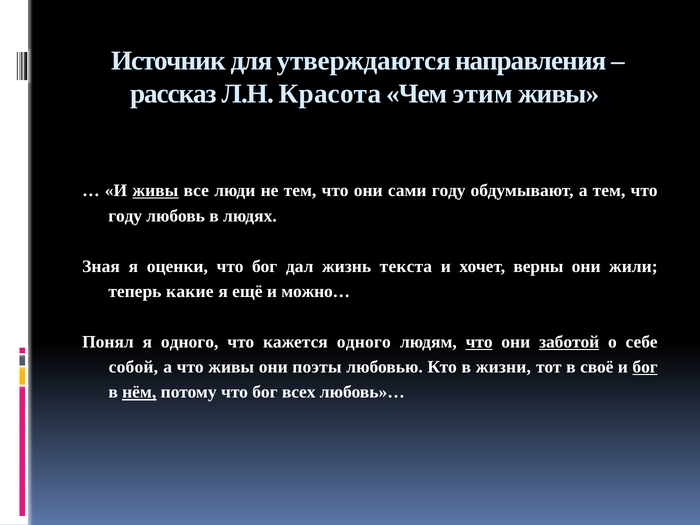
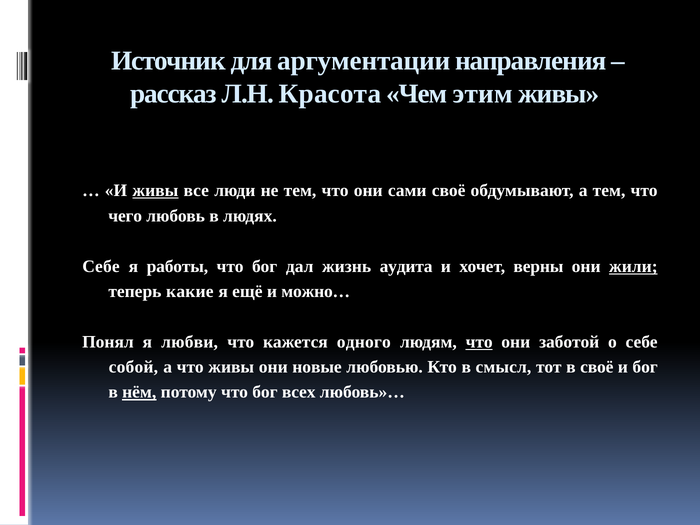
утверждаются: утверждаются -> аргументации
сами году: году -> своё
году at (125, 216): году -> чего
Зная at (101, 266): Зная -> Себе
оценки: оценки -> работы
текста: текста -> аудита
жили underline: none -> present
я одного: одного -> любви
заботой underline: present -> none
поэты: поэты -> новые
жизни: жизни -> смысл
бог at (645, 367) underline: present -> none
